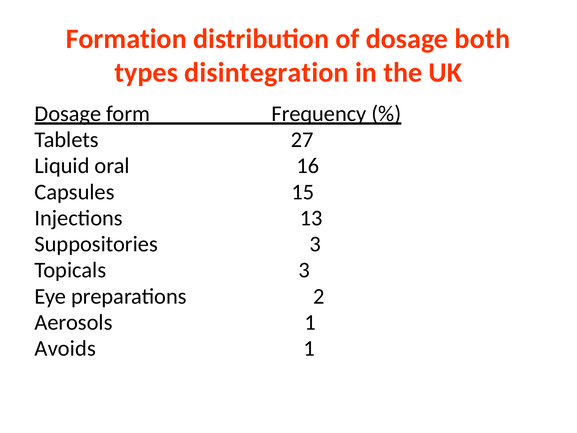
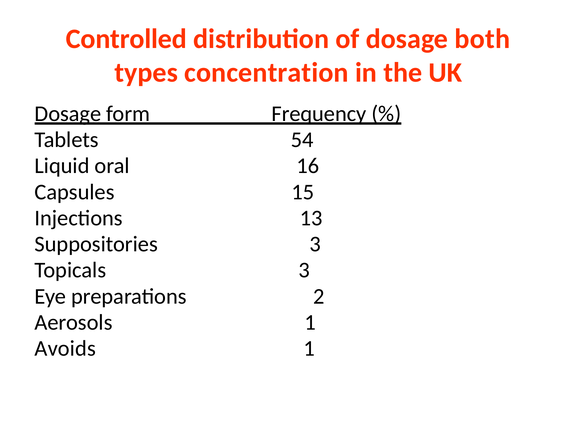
Formation: Formation -> Controlled
disintegration: disintegration -> concentration
27: 27 -> 54
